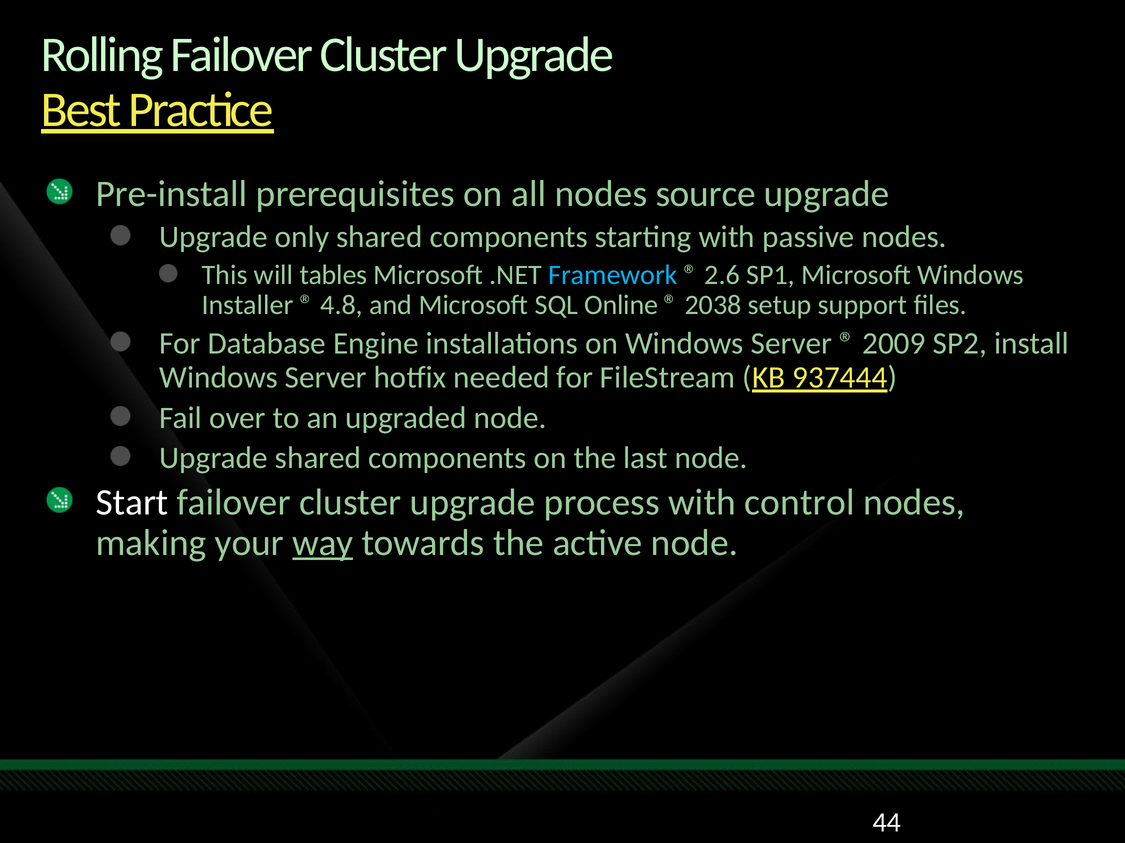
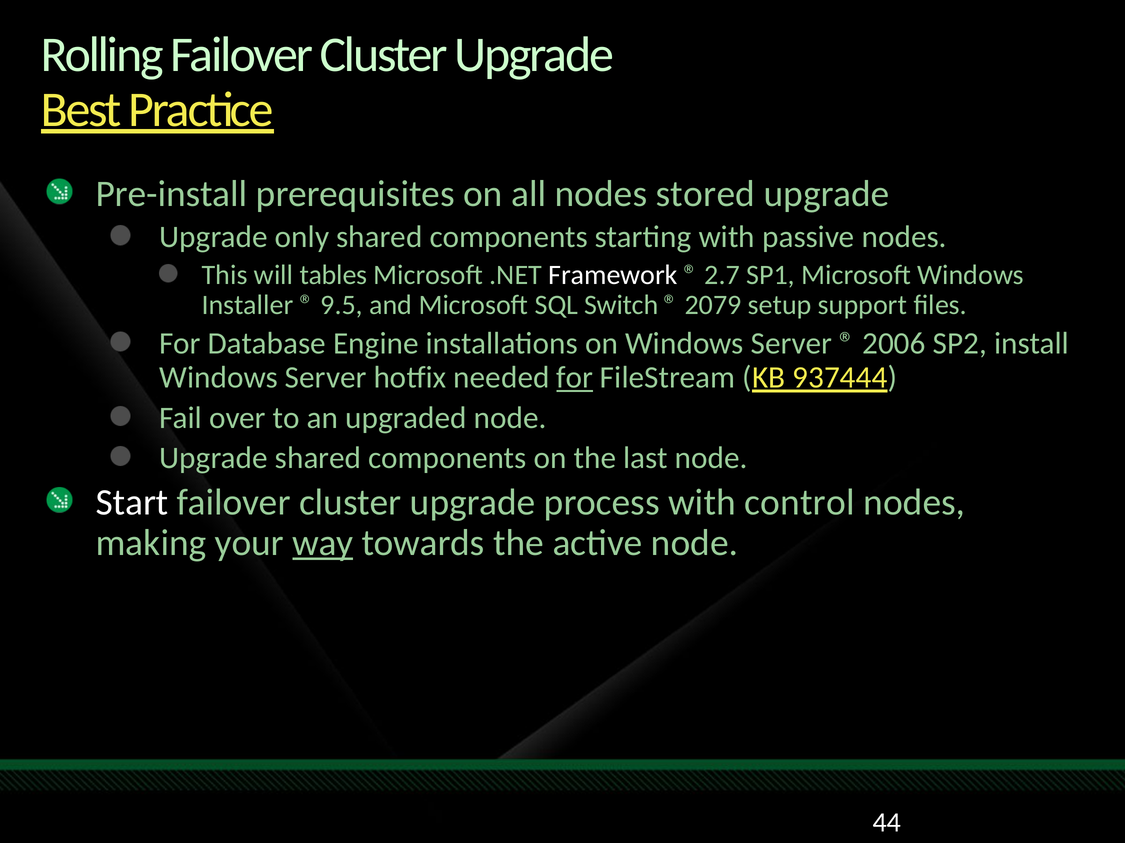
source: source -> stored
Framework colour: light blue -> white
2.6: 2.6 -> 2.7
4.8: 4.8 -> 9.5
Online: Online -> Switch
2038: 2038 -> 2079
2009: 2009 -> 2006
for at (575, 378) underline: none -> present
